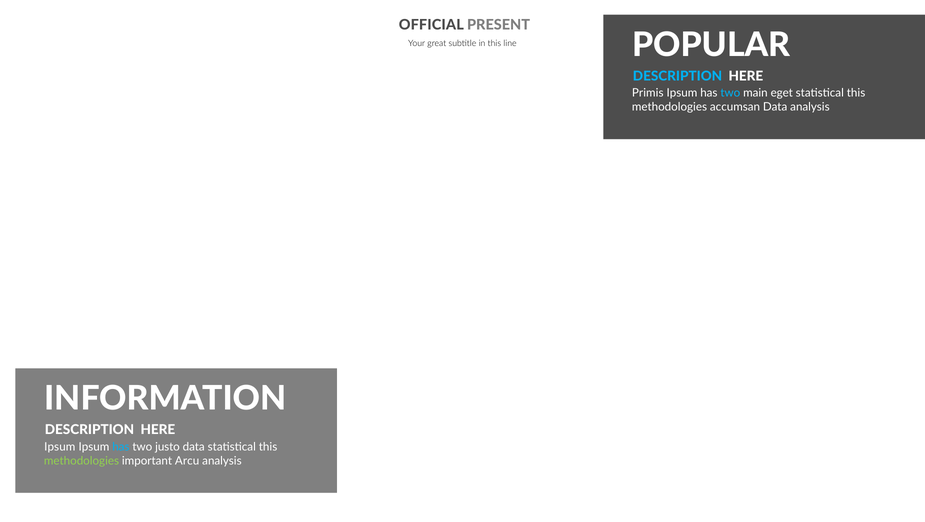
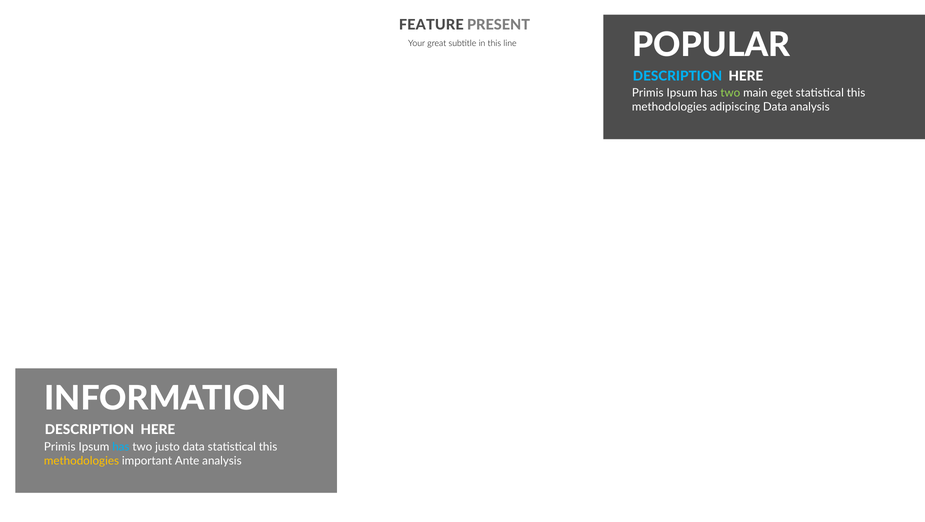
OFFICIAL: OFFICIAL -> FEATURE
two at (730, 93) colour: light blue -> light green
accumsan: accumsan -> adipiscing
Ipsum at (60, 446): Ipsum -> Primis
methodologies at (81, 460) colour: light green -> yellow
Arcu: Arcu -> Ante
